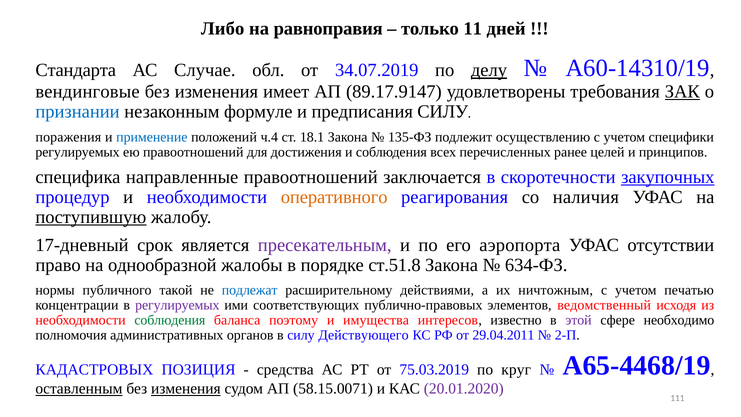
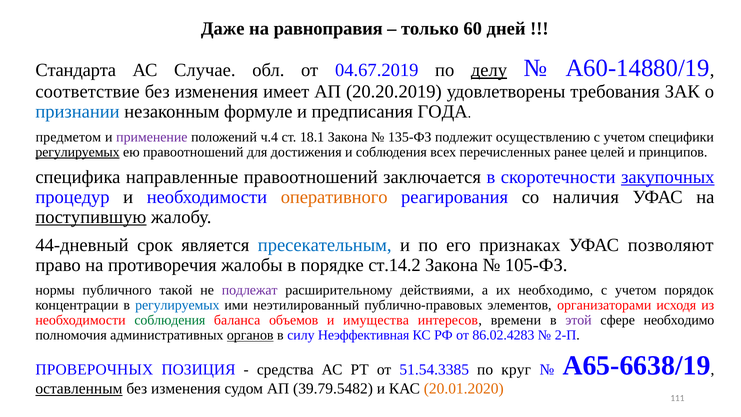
Либо: Либо -> Даже
11: 11 -> 60
34.07.2019: 34.07.2019 -> 04.67.2019
А60-14310/19: А60-14310/19 -> А60-14880/19
вендинговые: вендинговые -> соответствие
89.17.9147: 89.17.9147 -> 20.20.2019
ЗАК underline: present -> none
предписания СИЛУ: СИЛУ -> ГОДА
поражения: поражения -> предметом
применение colour: blue -> purple
регулируемых at (78, 152) underline: none -> present
17-дневный: 17-дневный -> 44-дневный
пресекательным colour: purple -> blue
аэропорта: аэропорта -> признаках
отсутствии: отсутствии -> позволяют
однообразной: однообразной -> противоречия
ст.51.8: ст.51.8 -> ст.14.2
634-ФЗ: 634-ФЗ -> 105-ФЗ
подлежат colour: blue -> purple
их ничтожным: ничтожным -> необходимо
печатью: печатью -> порядок
регулируемых at (177, 305) colour: purple -> blue
соответствующих: соответствующих -> неэтилированный
ведомственный: ведомственный -> организаторами
поэтому: поэтому -> объемов
известно: известно -> времени
органов underline: none -> present
Действующего: Действующего -> Неэффективная
29.04.2011: 29.04.2011 -> 86.02.4283
КАДАСТРОВЫХ: КАДАСТРОВЫХ -> ПРОВЕРОЧНЫХ
75.03.2019: 75.03.2019 -> 51.54.3385
А65-4468/19: А65-4468/19 -> А65-6638/19
изменения at (186, 389) underline: present -> none
58.15.0071: 58.15.0071 -> 39.79.5482
20.01.2020 colour: purple -> orange
